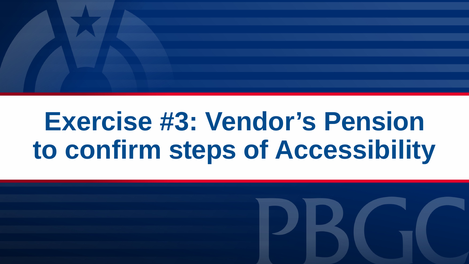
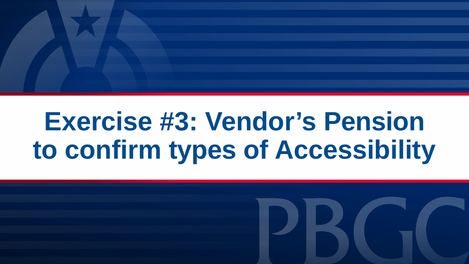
steps: steps -> types
